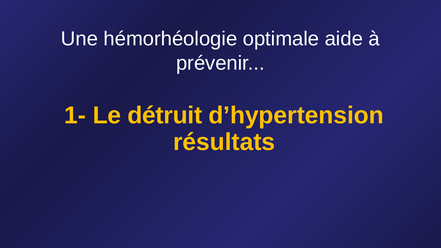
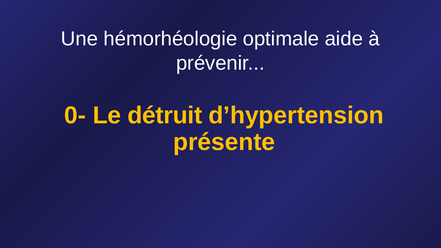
1-: 1- -> 0-
résultats: résultats -> présente
